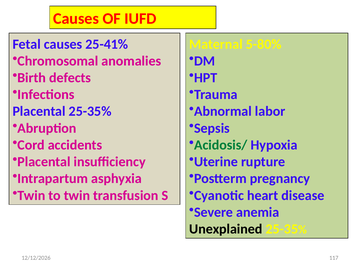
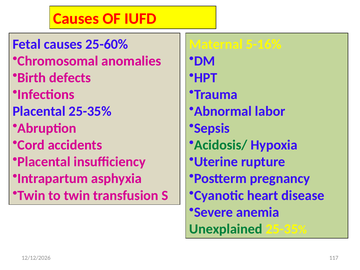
25-41%: 25-41% -> 25-60%
5-80%: 5-80% -> 5-16%
Unexplained colour: black -> green
